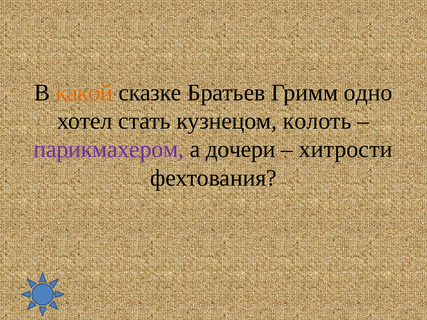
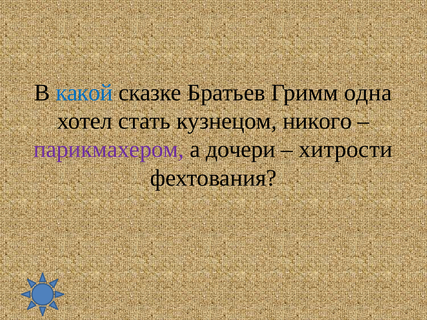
какой colour: orange -> blue
одно: одно -> одна
колоть: колоть -> никого
